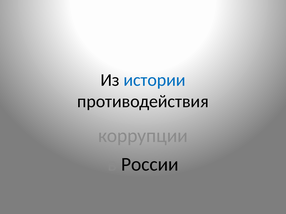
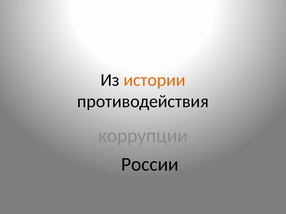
истории colour: blue -> orange
